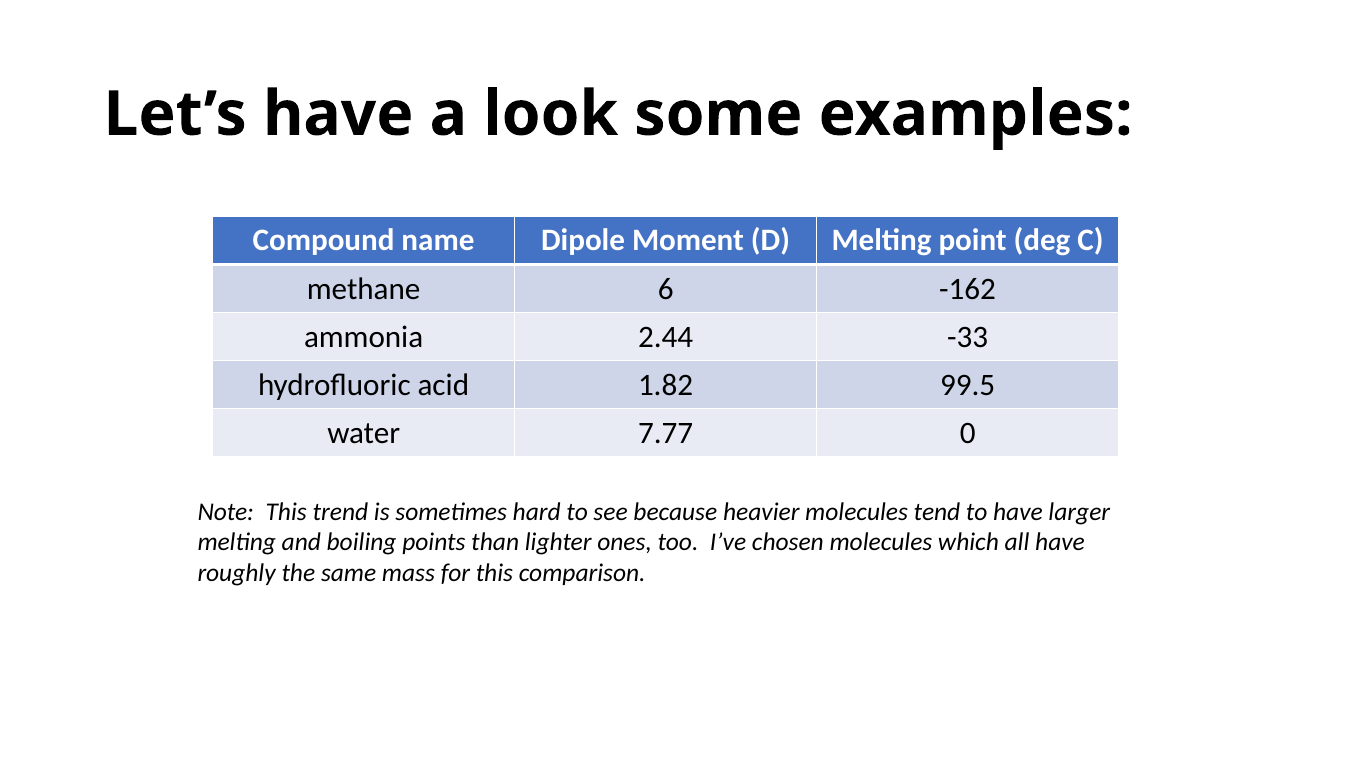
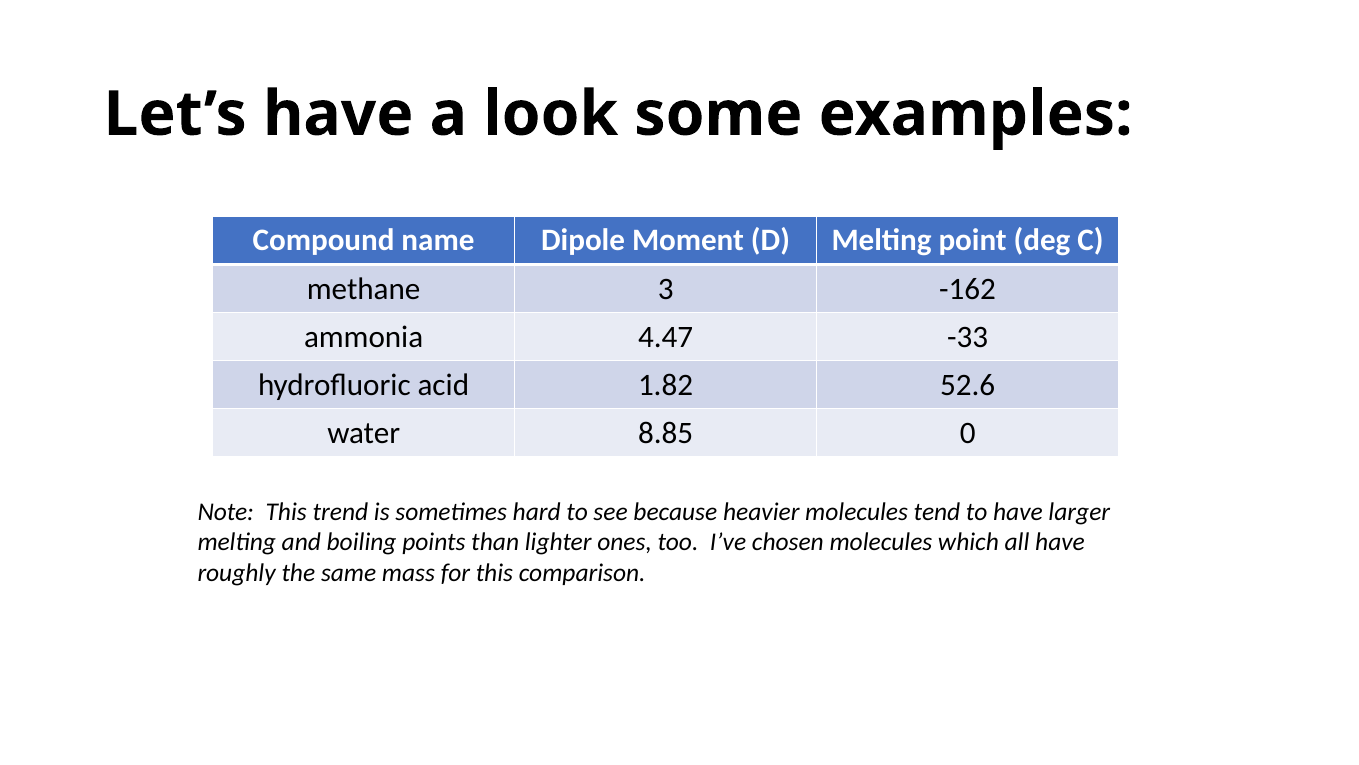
6: 6 -> 3
2.44: 2.44 -> 4.47
99.5: 99.5 -> 52.6
7.77: 7.77 -> 8.85
